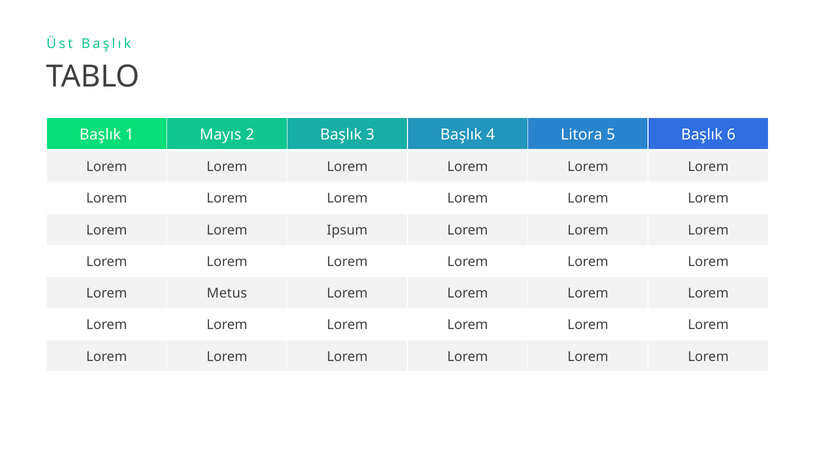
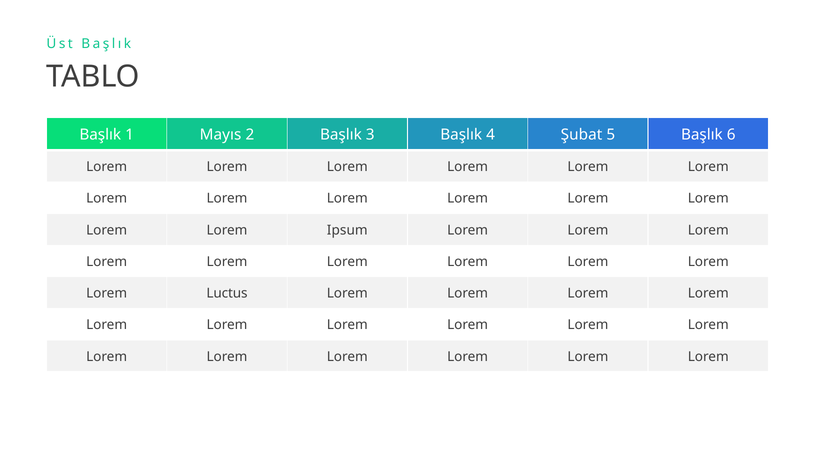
Litora: Litora -> Şubat
Metus: Metus -> Luctus
